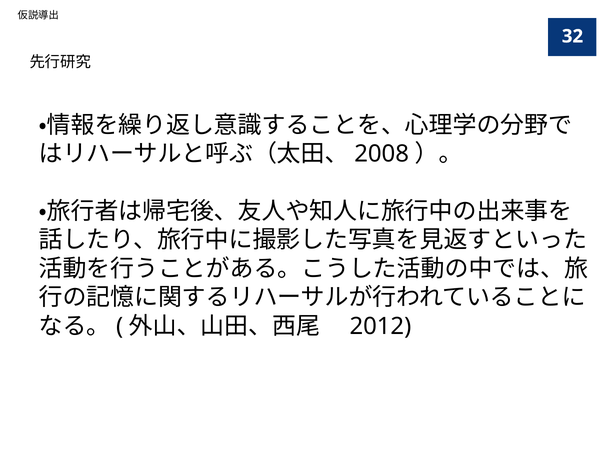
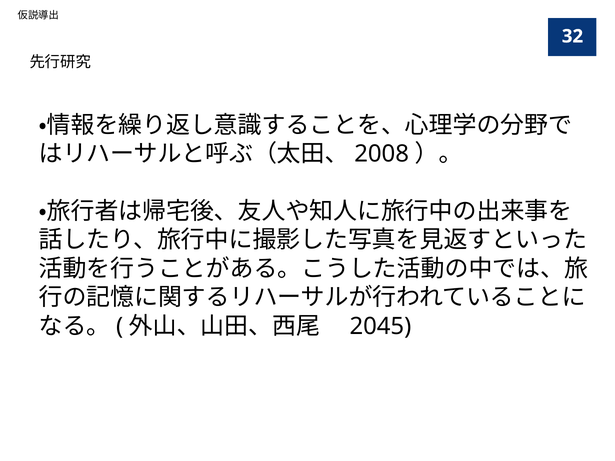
2012: 2012 -> 2045
